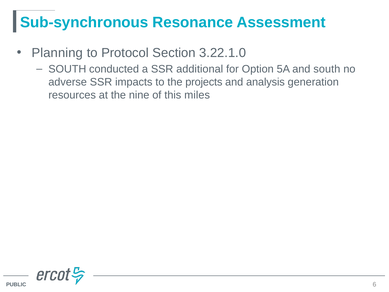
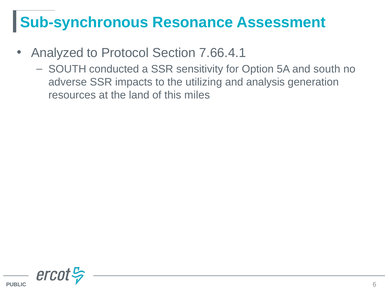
Planning: Planning -> Analyzed
3.22.1.0: 3.22.1.0 -> 7.66.4.1
additional: additional -> sensitivity
projects: projects -> utilizing
nine: nine -> land
